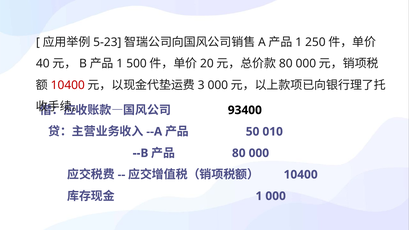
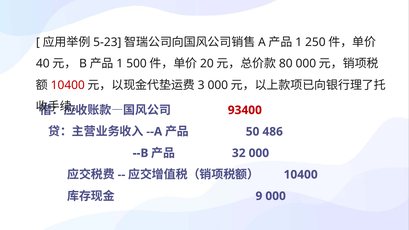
93400 colour: black -> red
010: 010 -> 486
80 at (239, 153): 80 -> 32
1 at (259, 196): 1 -> 9
